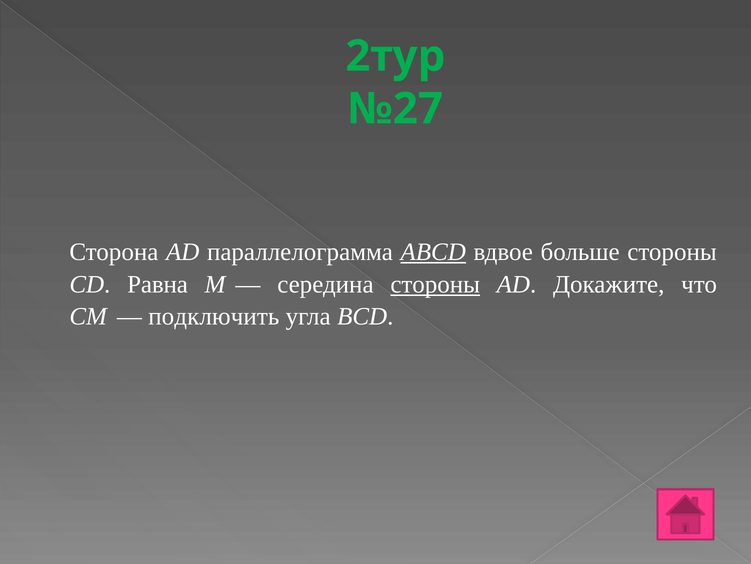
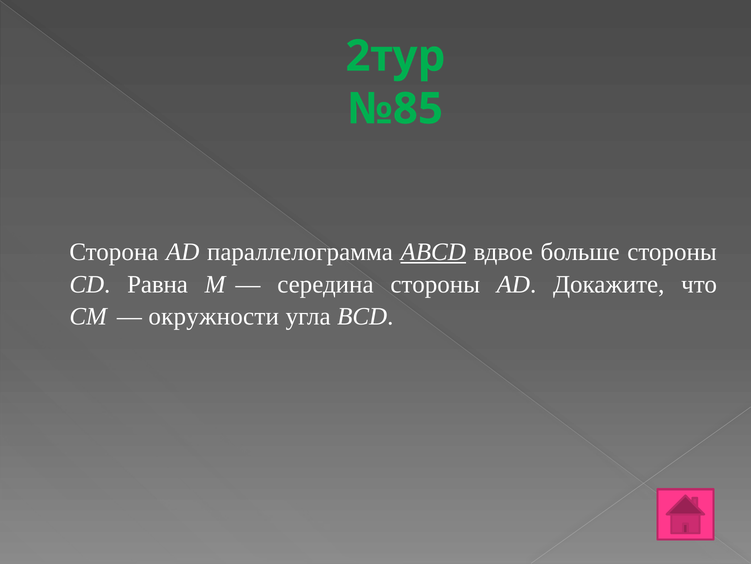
№27: №27 -> №85
стороны at (435, 284) underline: present -> none
подключить: подключить -> окружности
